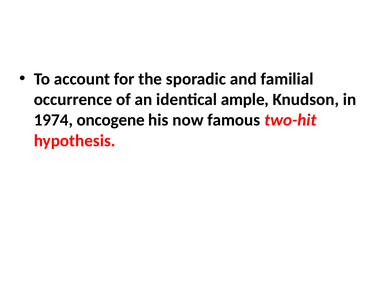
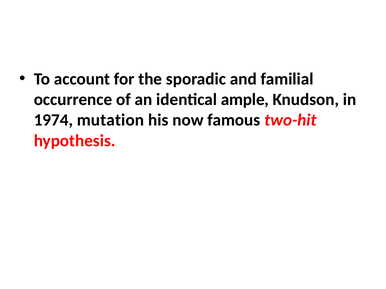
oncogene: oncogene -> mutation
